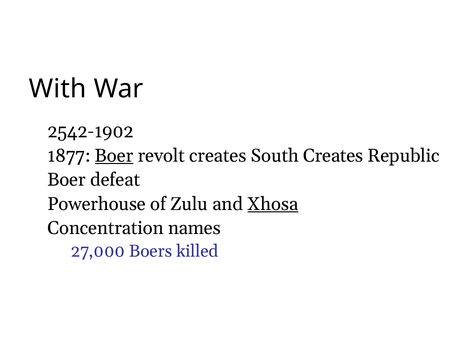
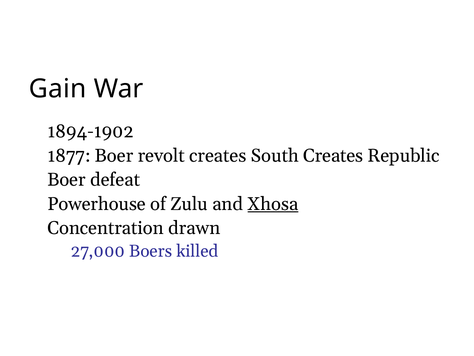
With: With -> Gain
2542-1902: 2542-1902 -> 1894-1902
Boer at (114, 155) underline: present -> none
names: names -> drawn
